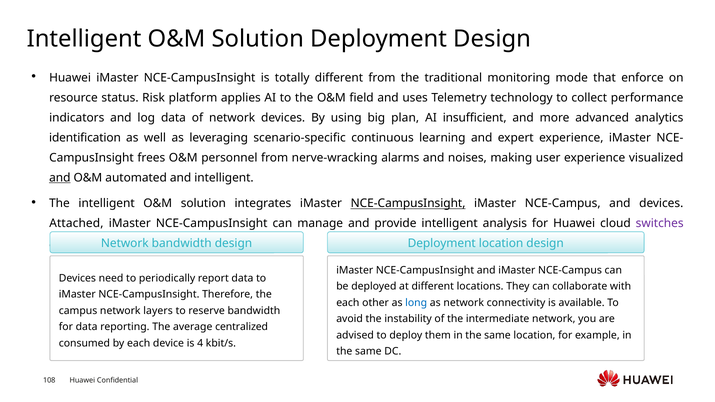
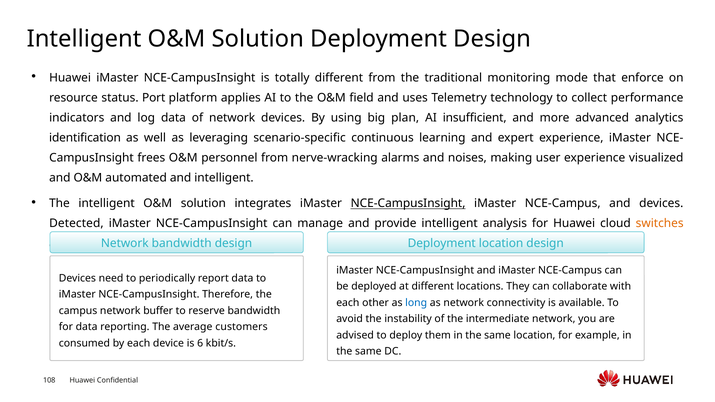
Risk: Risk -> Port
and at (60, 178) underline: present -> none
Attached: Attached -> Detected
switches colour: purple -> orange
layers: layers -> buffer
centralized: centralized -> customers
4: 4 -> 6
